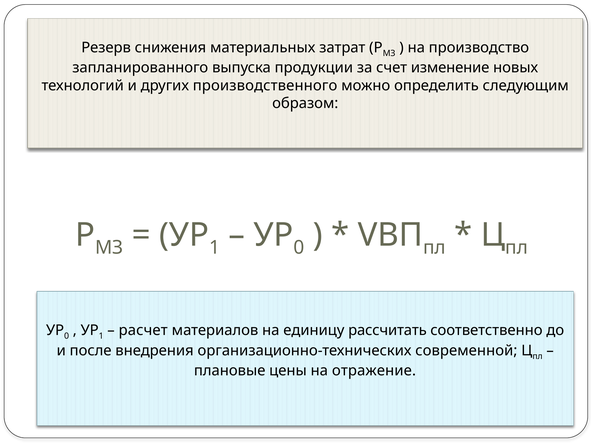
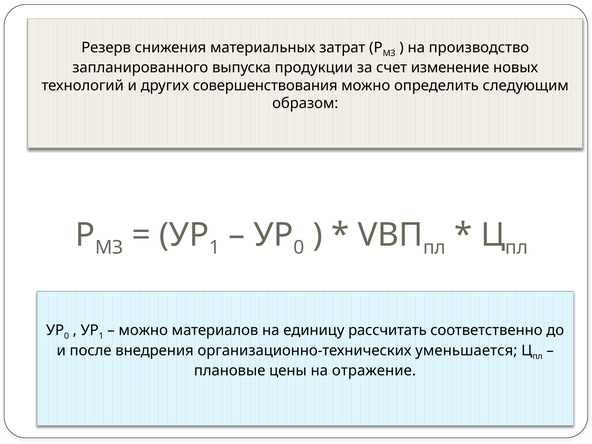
производственного: производственного -> совершенствования
расчет at (143, 330): расчет -> можно
современной: современной -> уменьшается
